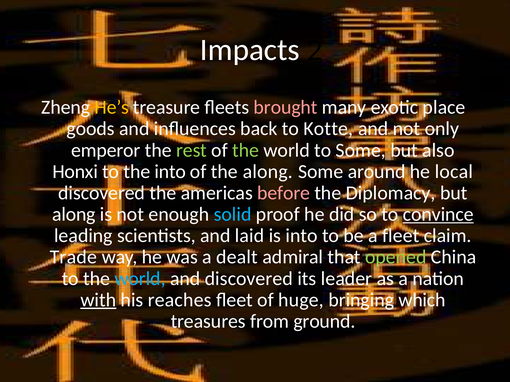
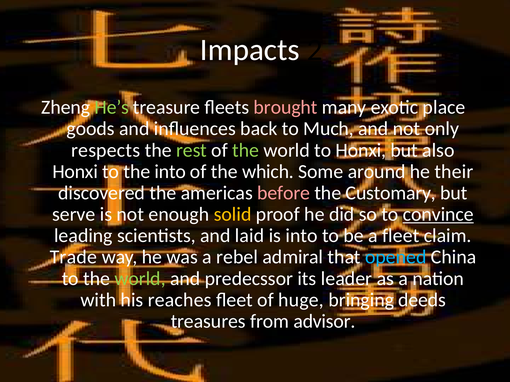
He’s colour: yellow -> light green
Kotte: Kotte -> Much
emperor: emperor -> respects
to Some: Some -> Honxi
the along: along -> which
local: local -> their
Diplomacy: Diplomacy -> Customary
along at (74, 215): along -> serve
solid colour: light blue -> yellow
dealt: dealt -> rebel
opened colour: light green -> light blue
world at (140, 279) colour: light blue -> light green
and discovered: discovered -> predecssor
with underline: present -> none
which: which -> deeds
ground: ground -> advisor
